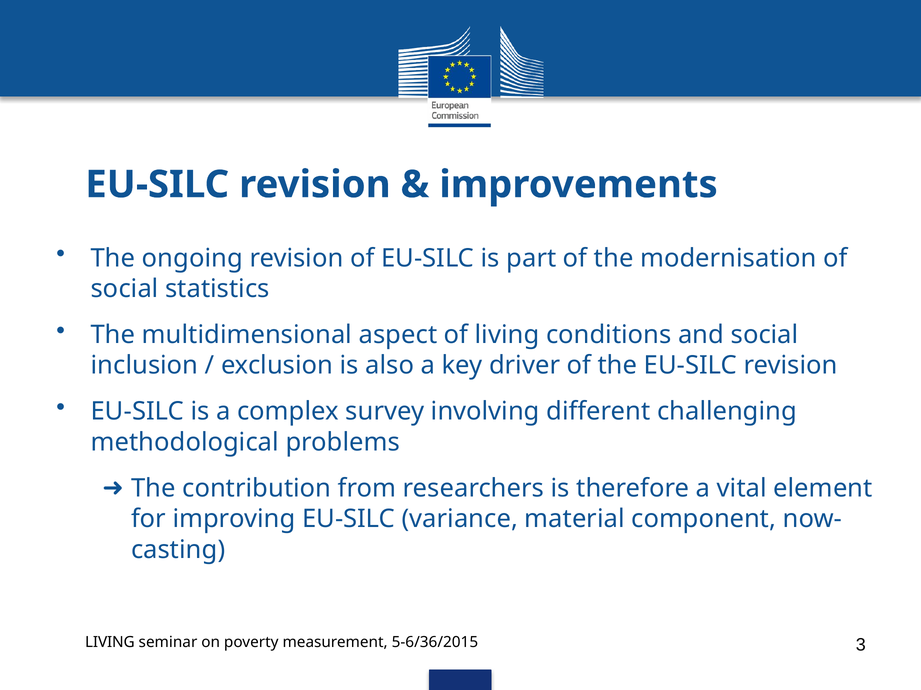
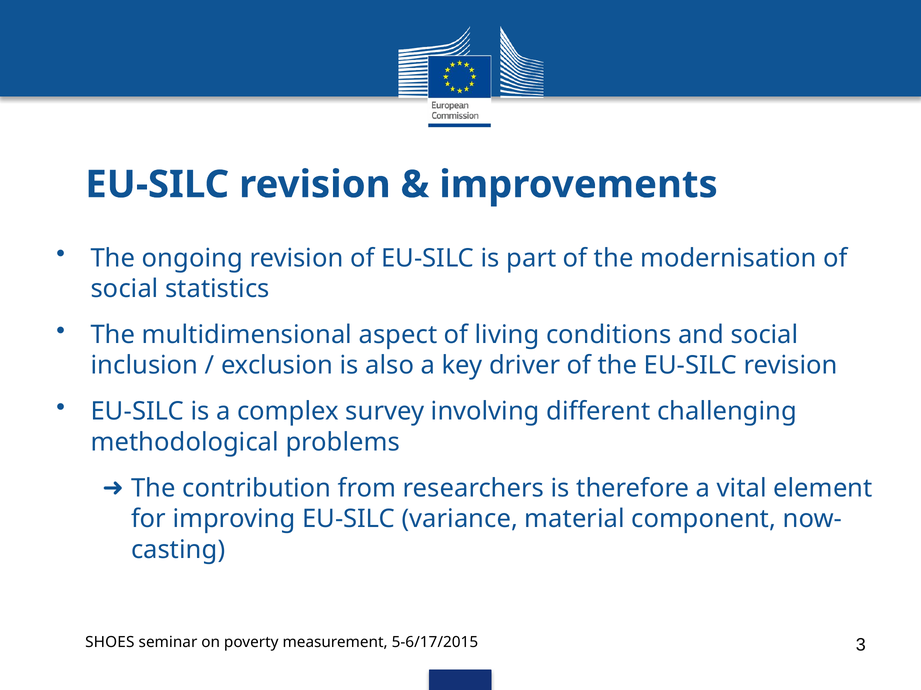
LIVING at (110, 643): LIVING -> SHOES
5-6/36/2015: 5-6/36/2015 -> 5-6/17/2015
